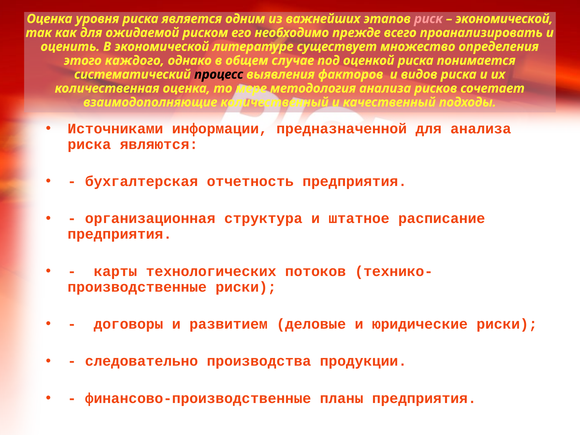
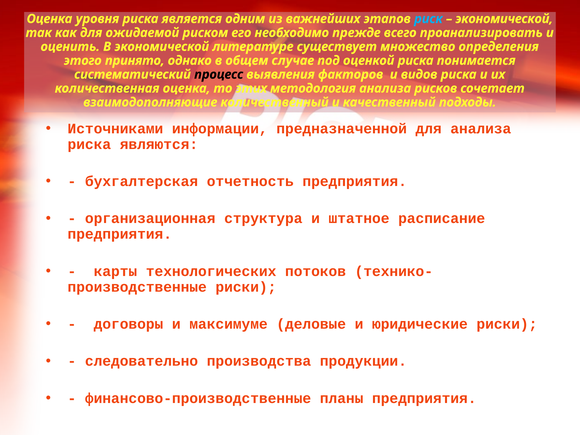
риск colour: pink -> light blue
каждого: каждого -> принято
мере: мере -> этих
развитием: развитием -> максимуме
